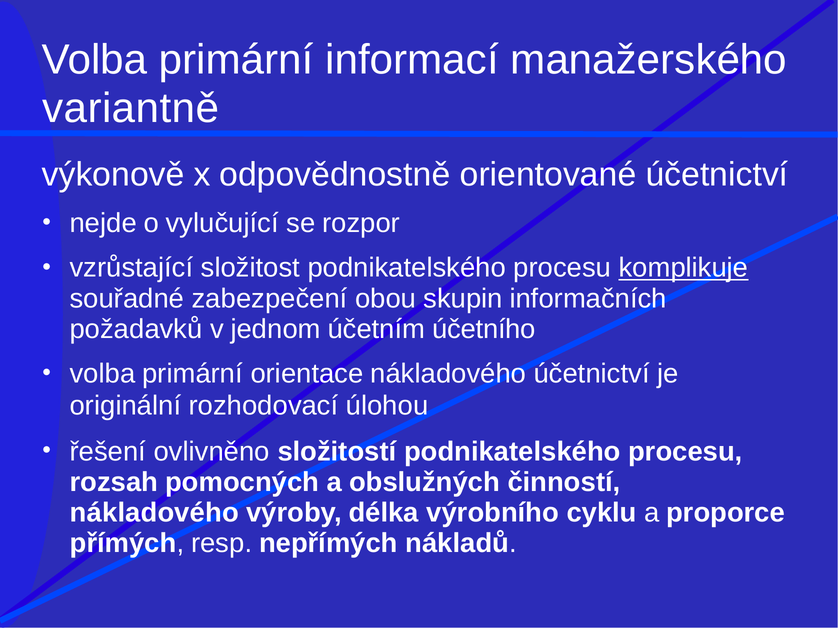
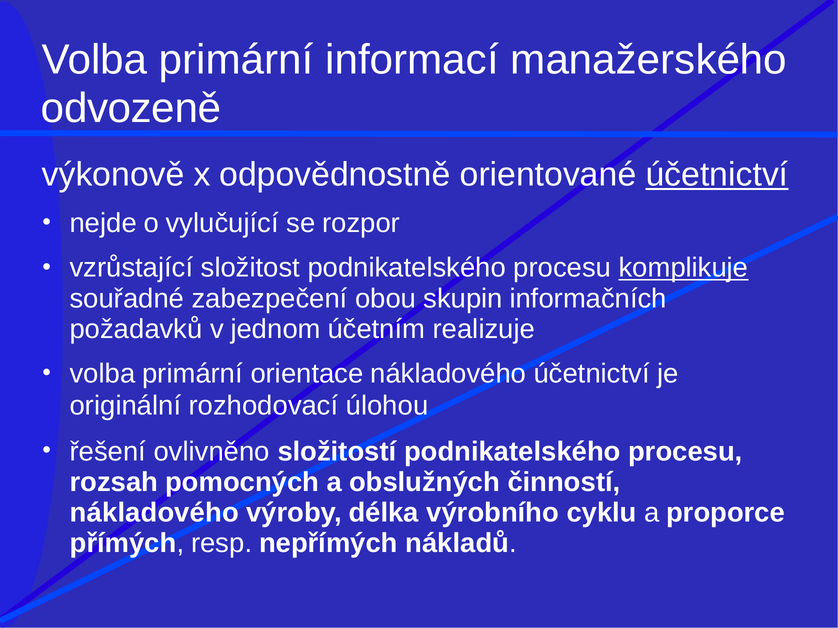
variantně: variantně -> odvozeně
účetnictví at (717, 175) underline: none -> present
účetního: účetního -> realizuje
